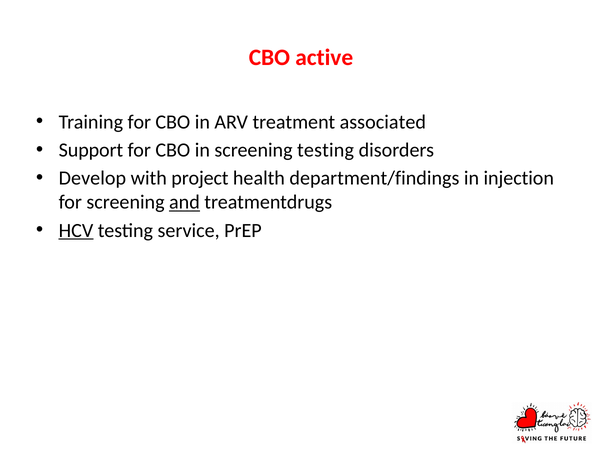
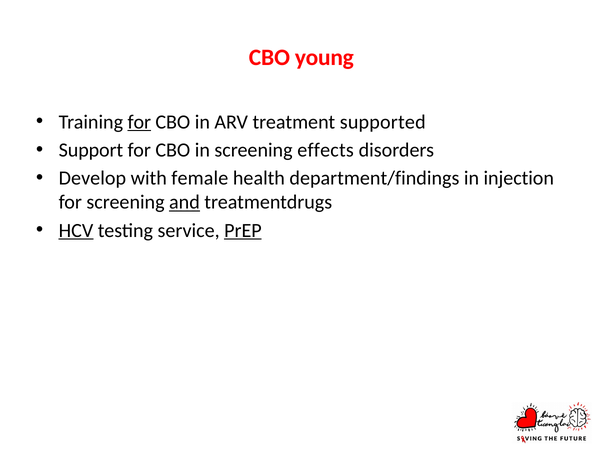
active: active -> young
for at (139, 122) underline: none -> present
associated: associated -> supported
screening testing: testing -> effects
project: project -> female
PrEP underline: none -> present
